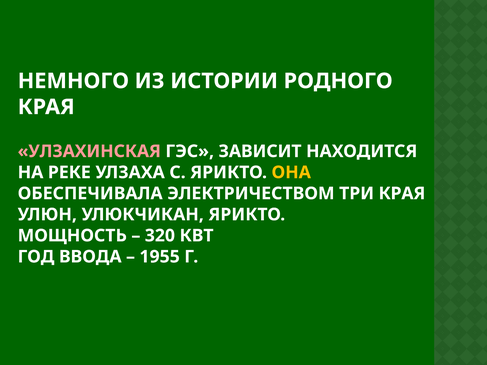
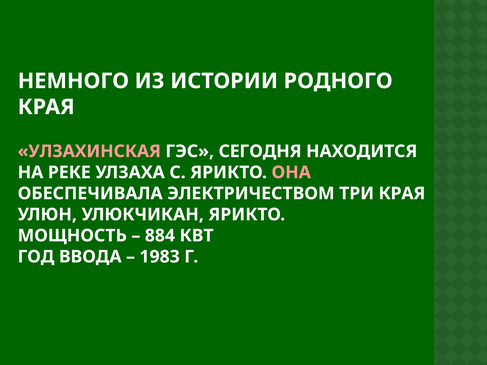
ЗАВИСИТ: ЗАВИСИТ -> СЕГОДНЯ
ОНА colour: yellow -> pink
320: 320 -> 884
1955: 1955 -> 1983
